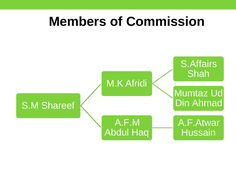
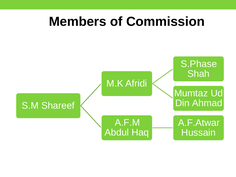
S.Affairs: S.Affairs -> S.Phase
